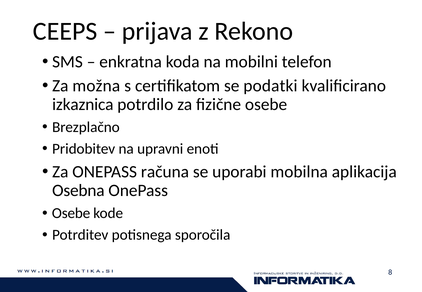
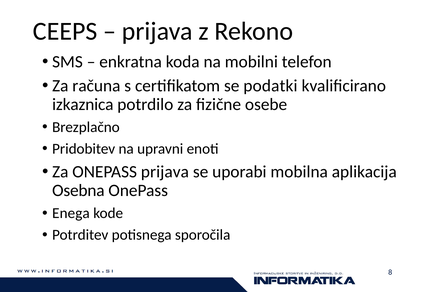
možna: možna -> računa
ONEPASS računa: računa -> prijava
Osebe at (71, 213): Osebe -> Enega
